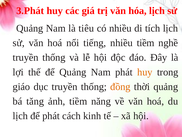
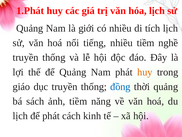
3.Phát: 3.Phát -> 1.Phát
tiêu: tiêu -> giới
đồng colour: orange -> blue
tăng: tăng -> sách
